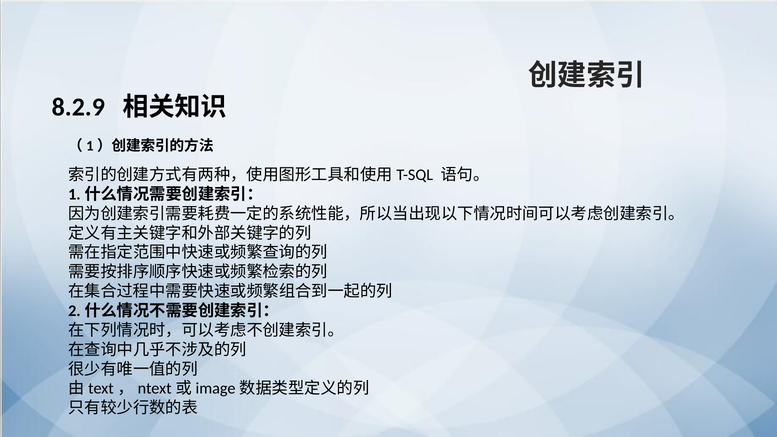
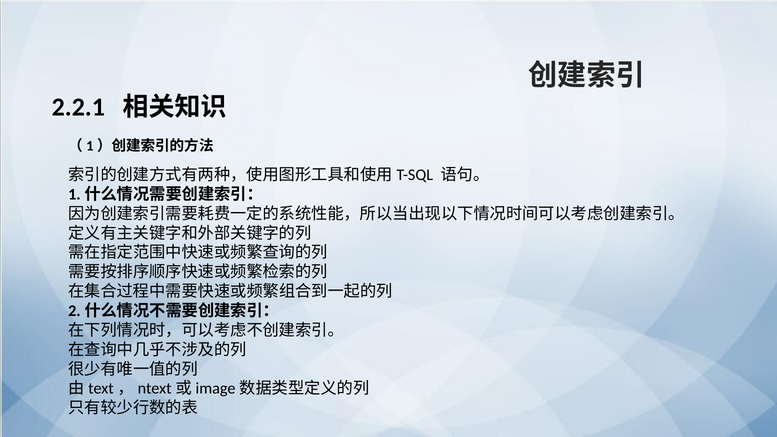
8.2.9: 8.2.9 -> 2.2.1
